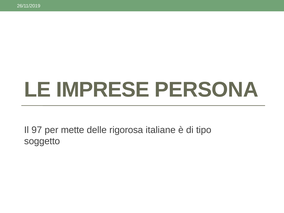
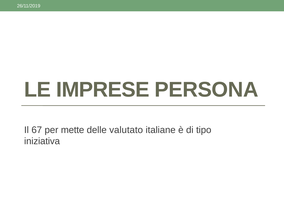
97: 97 -> 67
rigorosa: rigorosa -> valutato
soggetto: soggetto -> iniziativa
